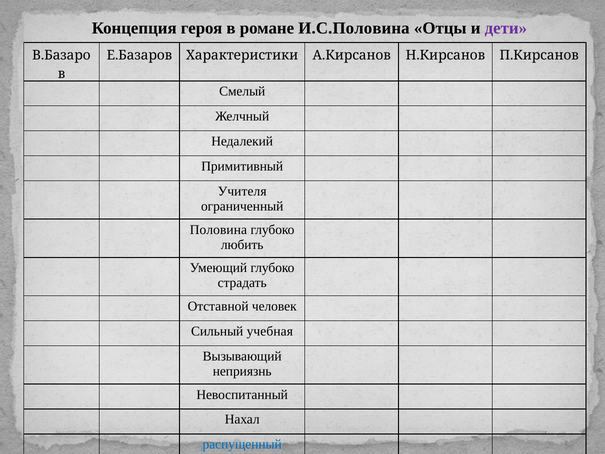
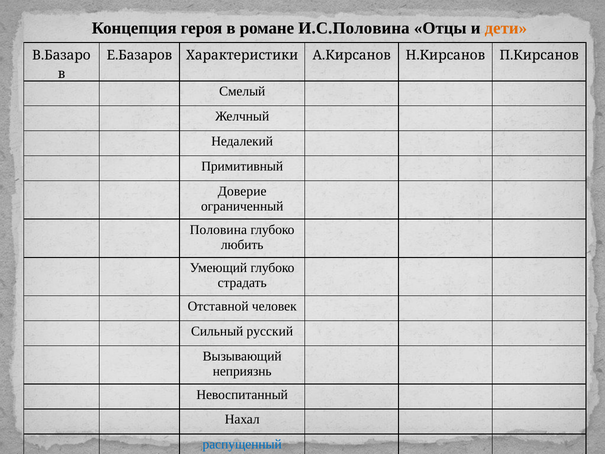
дети colour: purple -> orange
Учителя: Учителя -> Доверие
учебная: учебная -> русский
